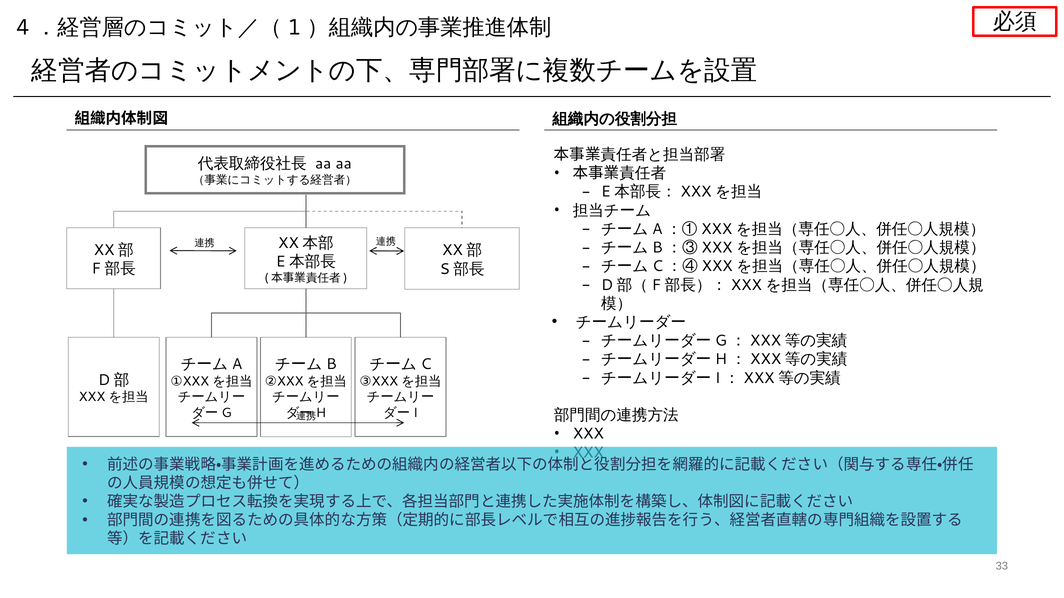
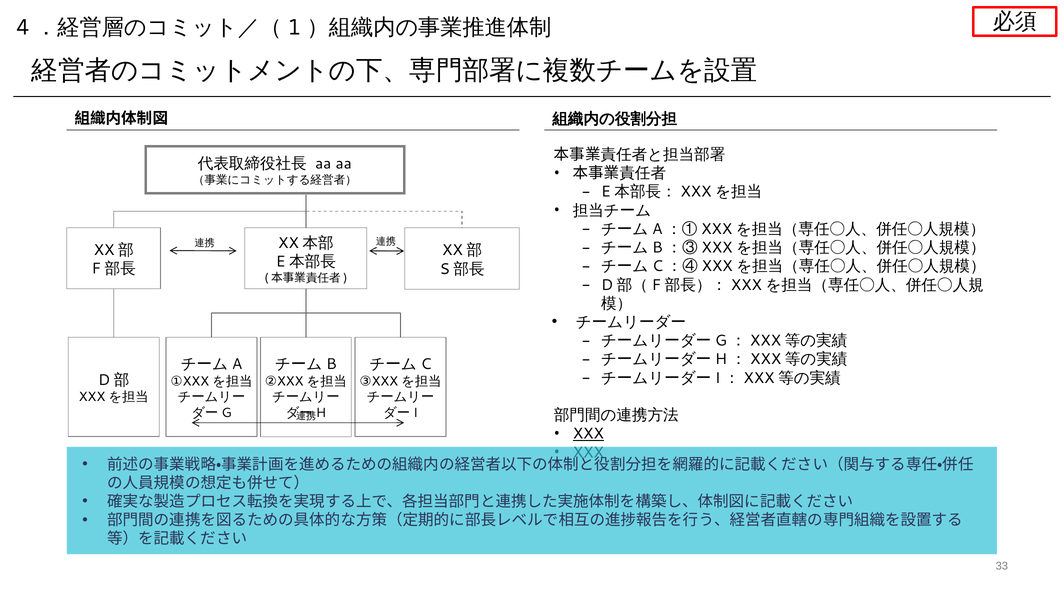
XXX at (588, 434) underline: none -> present
